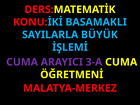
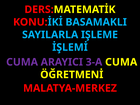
BÜYÜK: BÜYÜK -> IŞLEME
